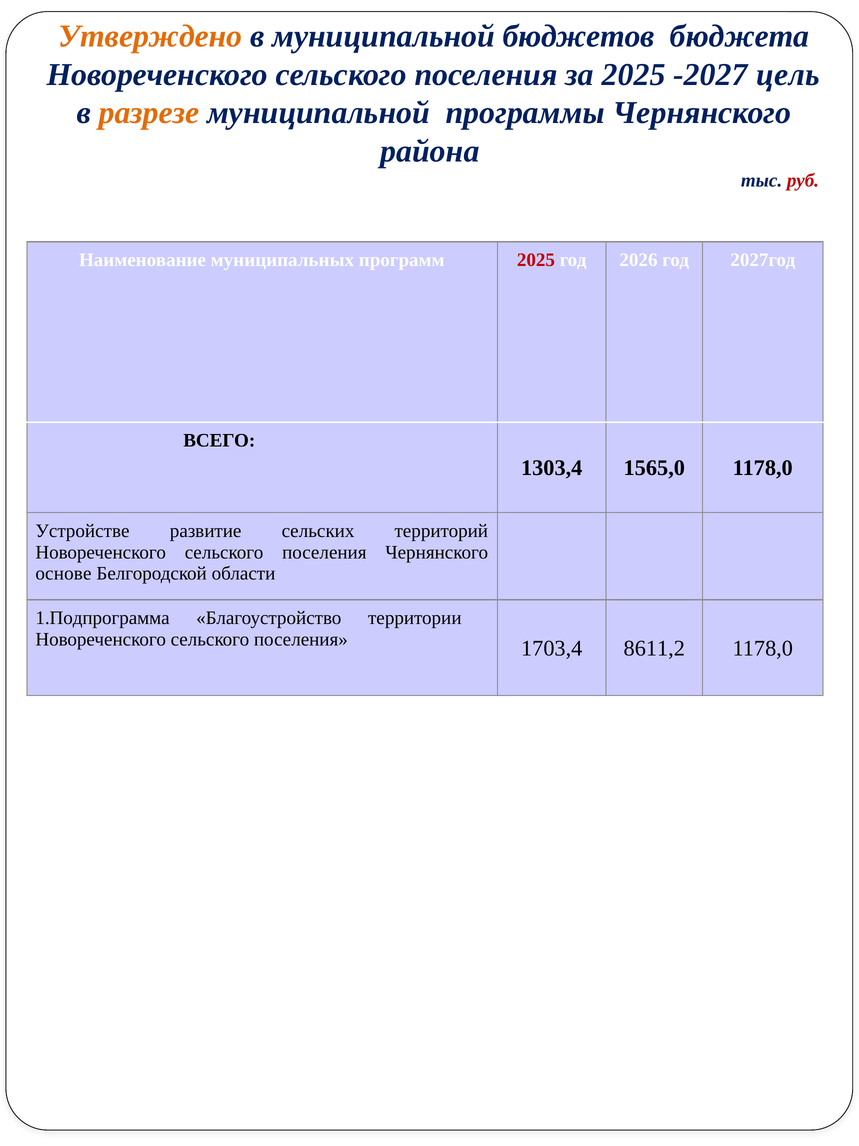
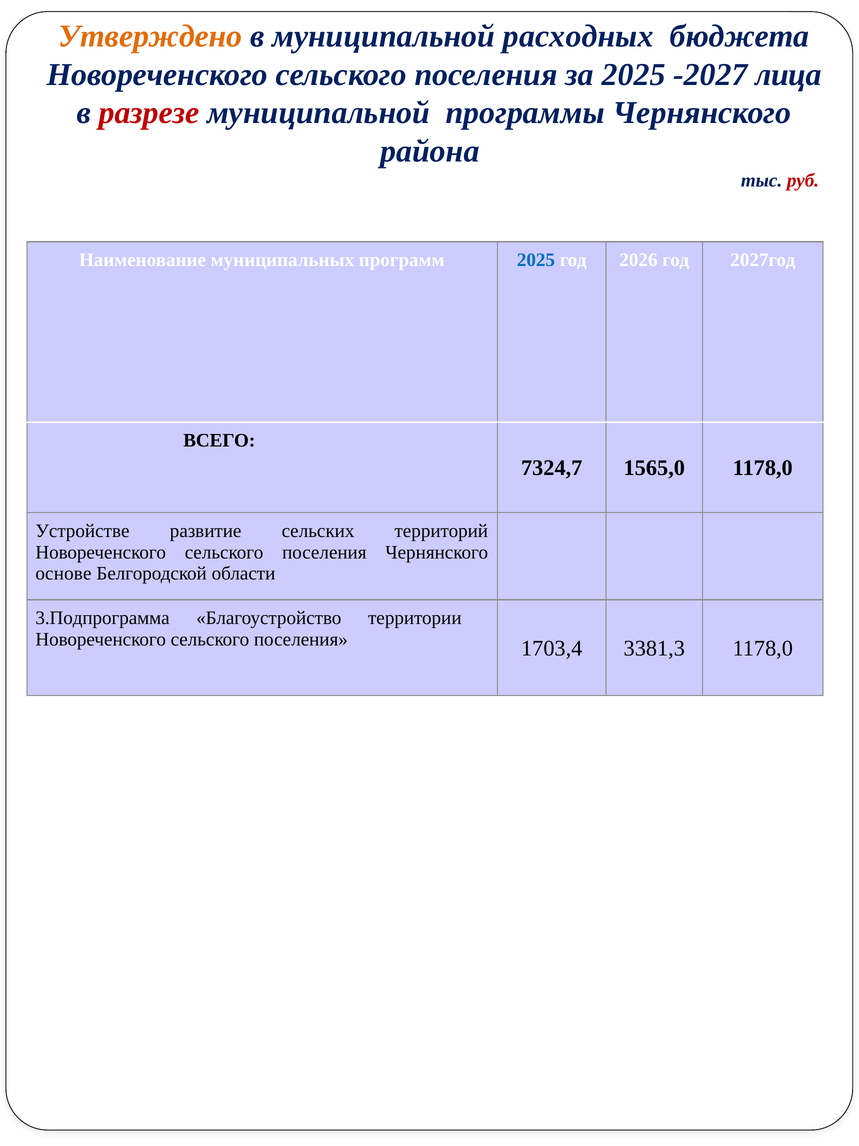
бюджетов: бюджетов -> расходных
цель: цель -> лица
разрезе colour: orange -> red
2025 at (536, 260) colour: red -> blue
1303,4: 1303,4 -> 7324,7
1.Подпрограмма: 1.Подпрограмма -> 3.Подпрограмма
8611,2: 8611,2 -> 3381,3
